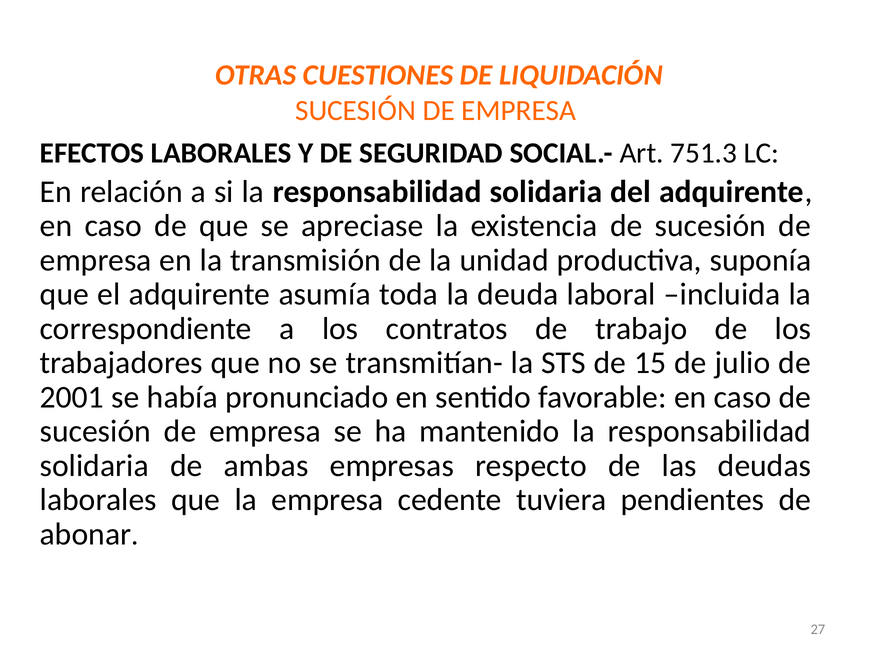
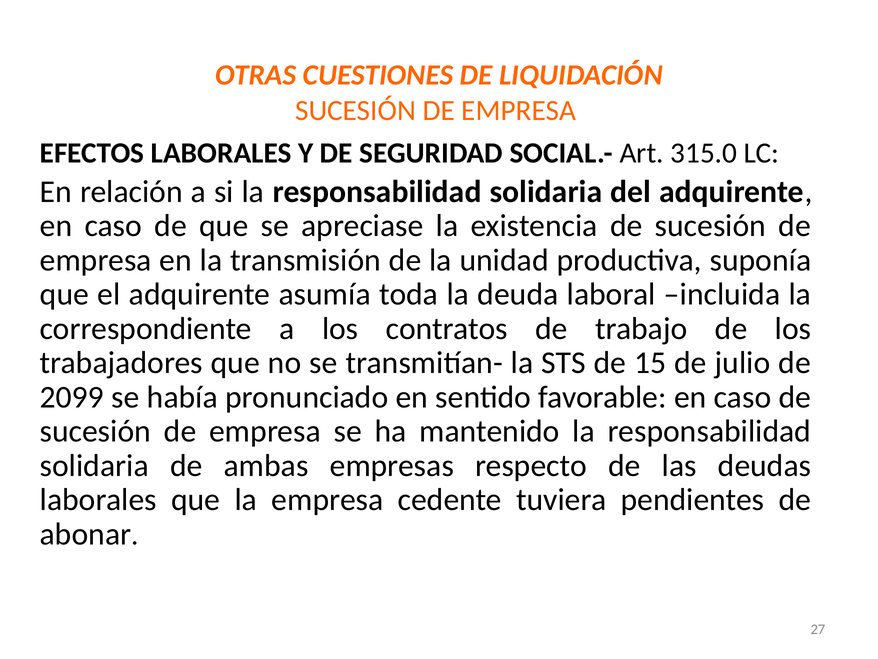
751.3: 751.3 -> 315.0
2001: 2001 -> 2099
